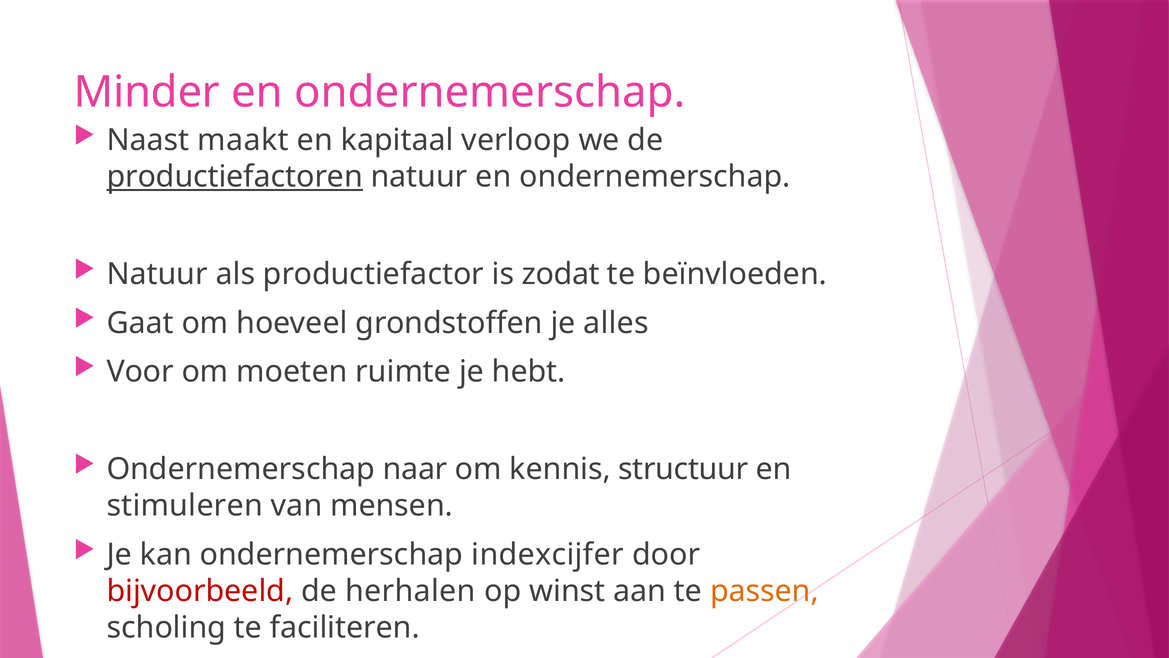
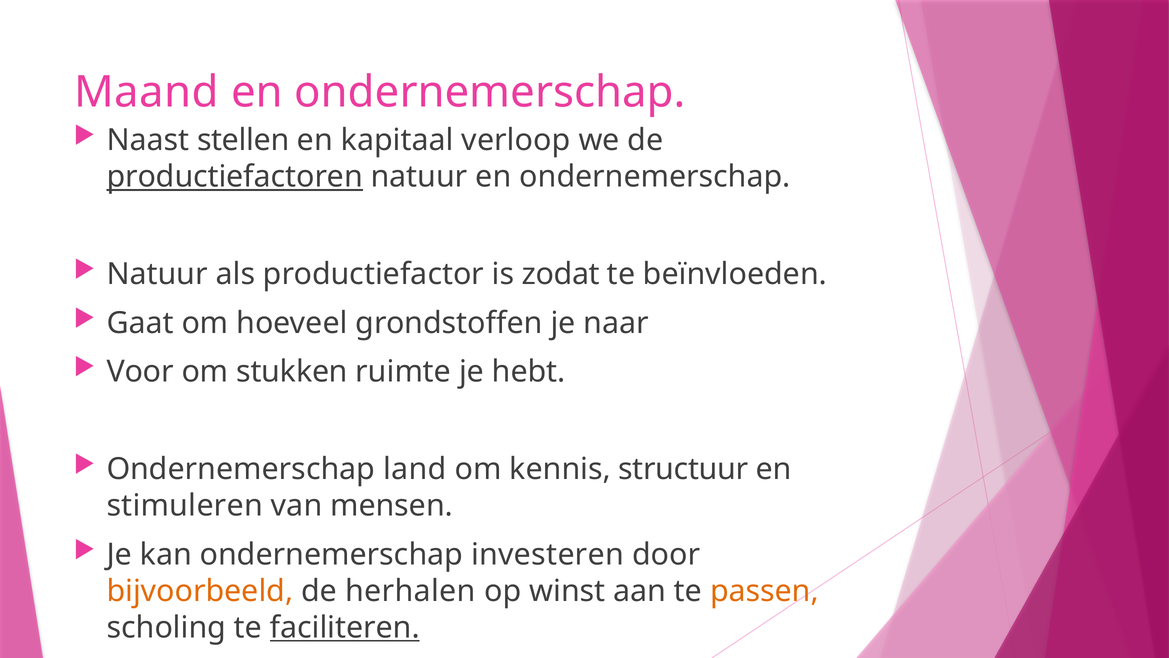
Minder: Minder -> Maand
maakt: maakt -> stellen
alles: alles -> naar
moeten: moeten -> stukken
naar: naar -> land
indexcijfer: indexcijfer -> investeren
bijvoorbeeld colour: red -> orange
faciliteren underline: none -> present
